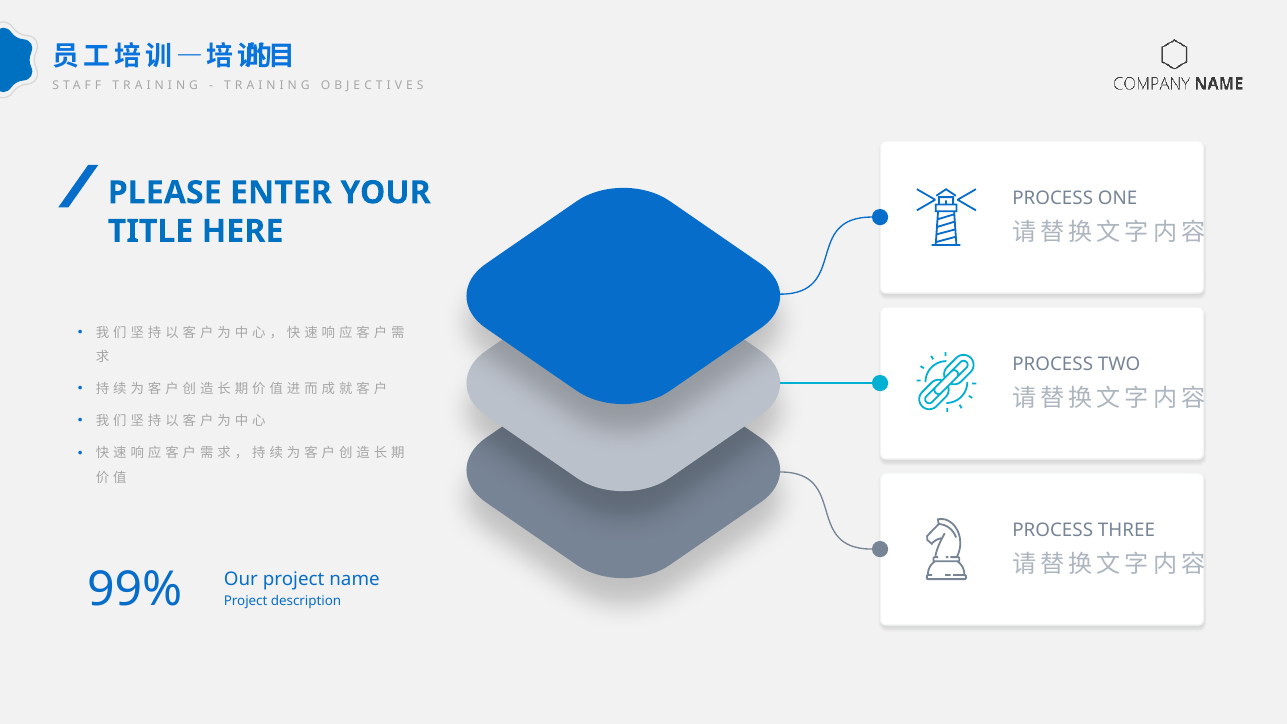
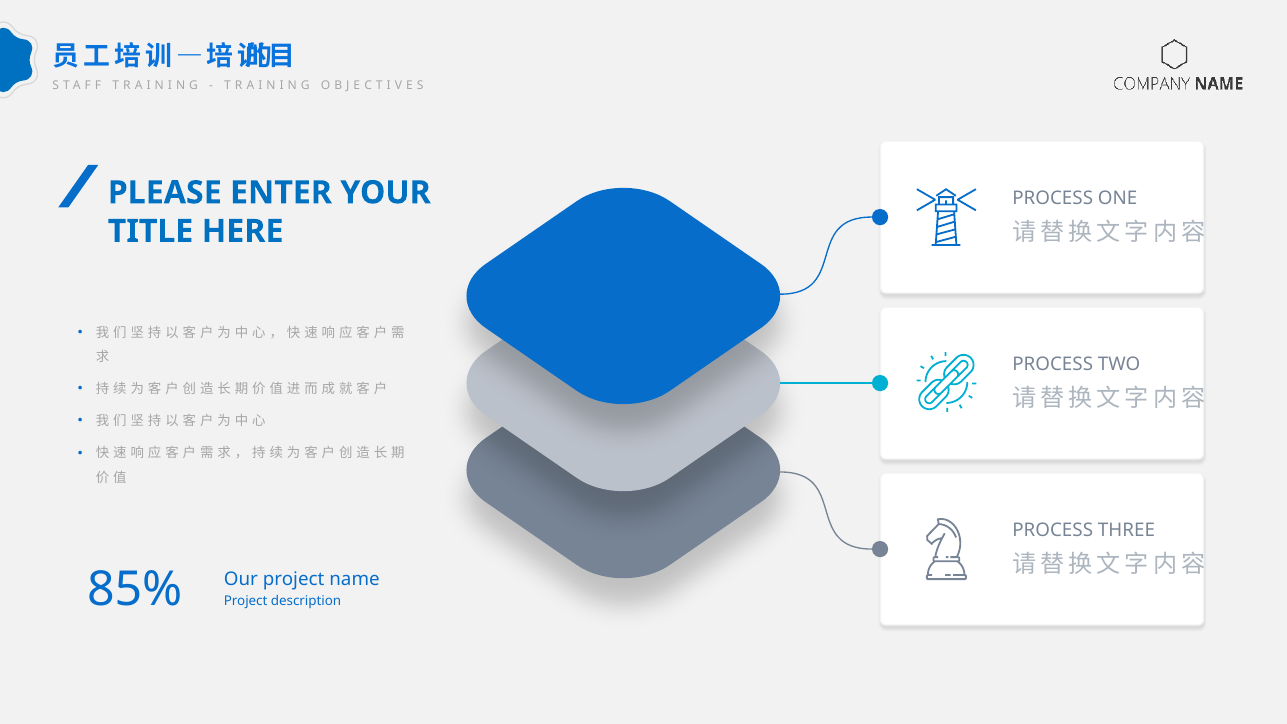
99%: 99% -> 85%
